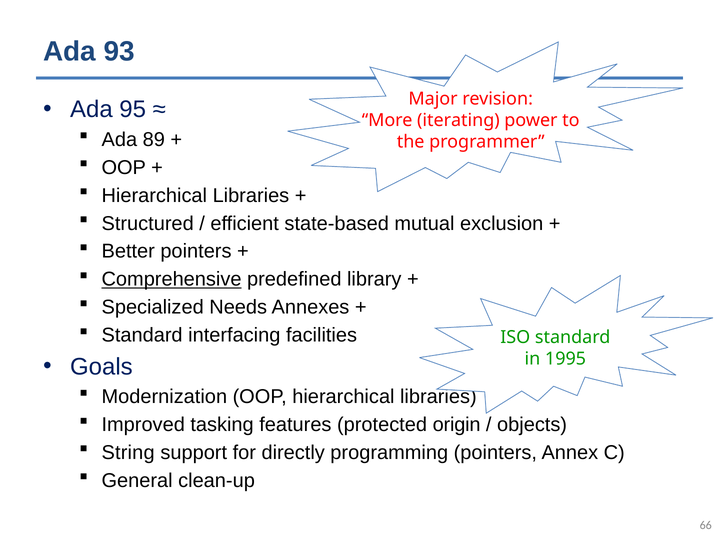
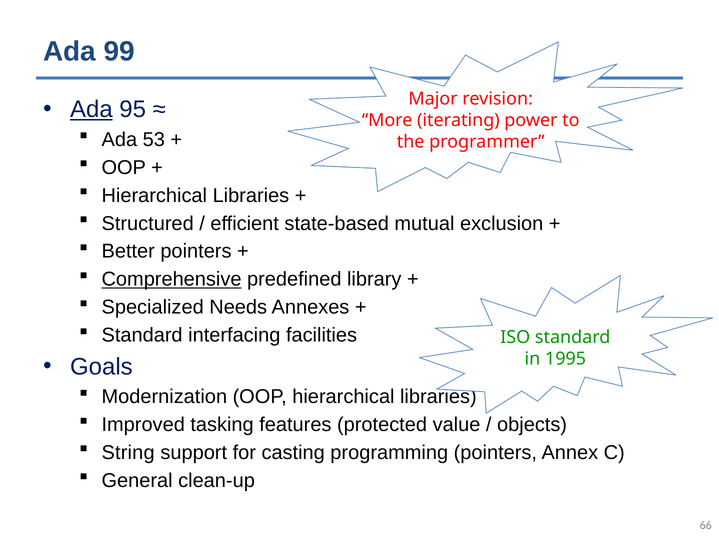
93: 93 -> 99
Ada at (91, 110) underline: none -> present
89: 89 -> 53
origin: origin -> value
directly: directly -> casting
